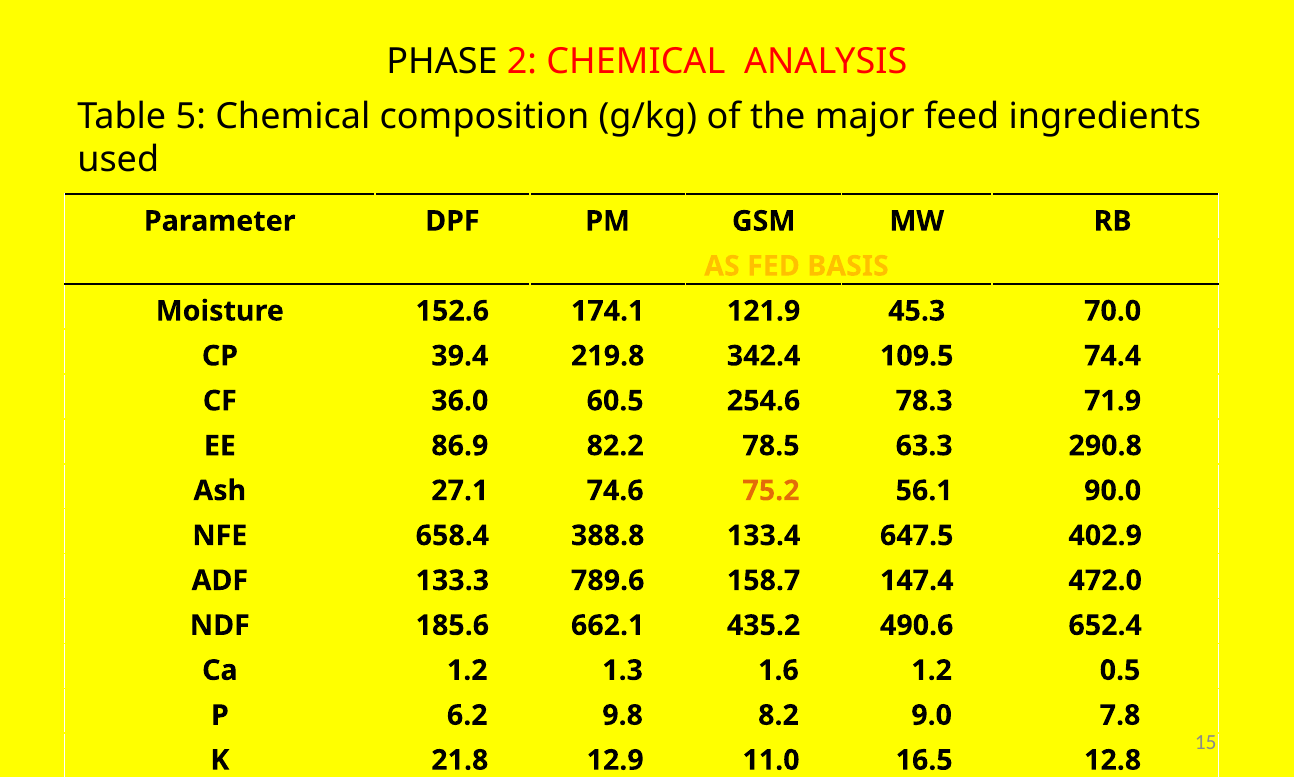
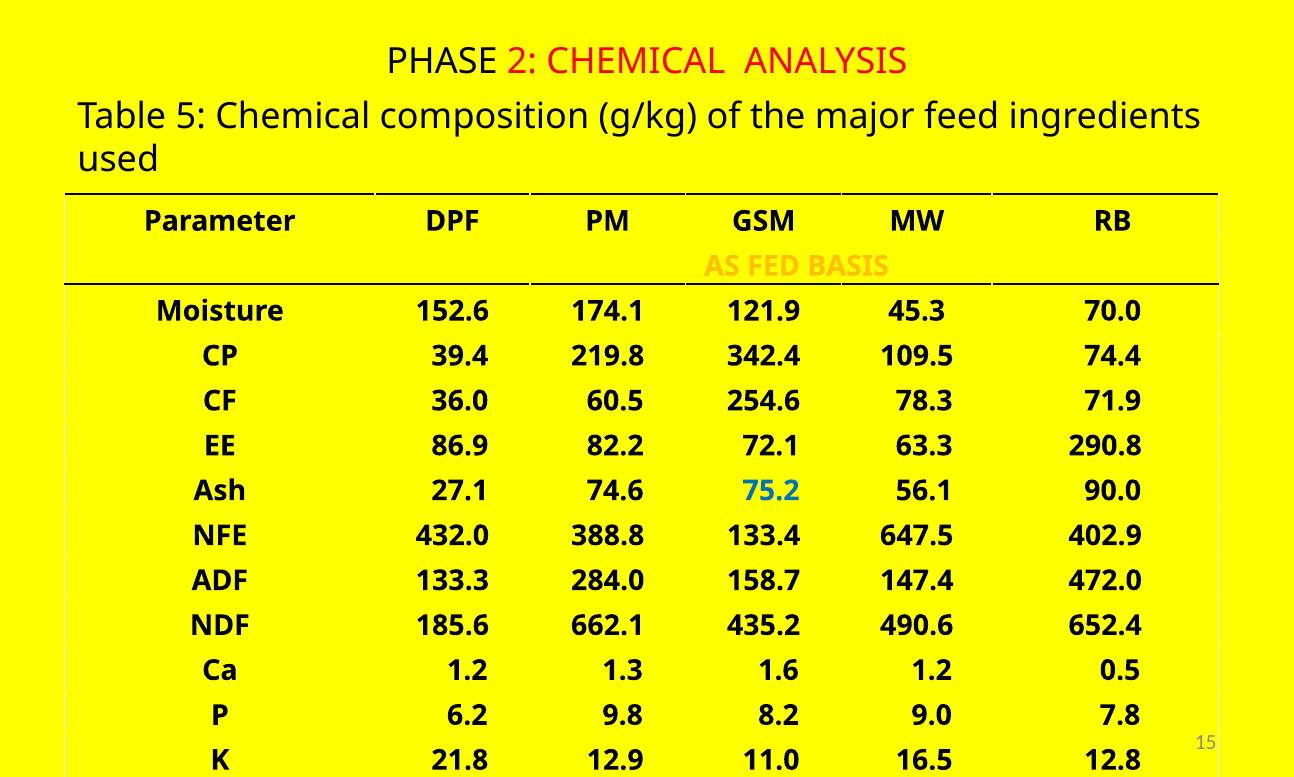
78.5: 78.5 -> 72.1
75.2 colour: orange -> blue
658.4: 658.4 -> 432.0
789.6: 789.6 -> 284.0
